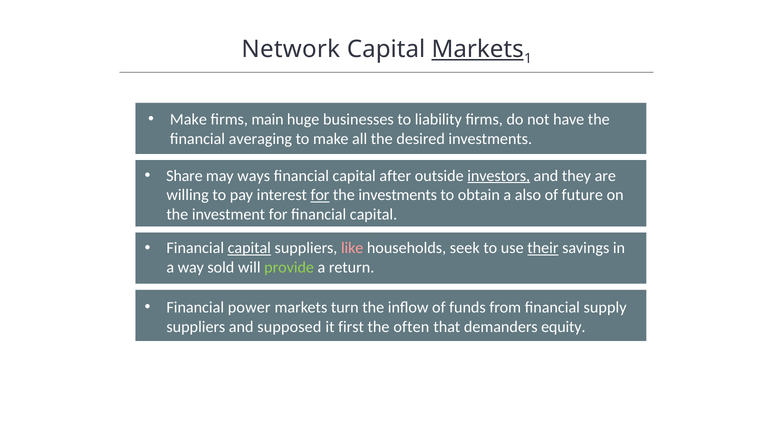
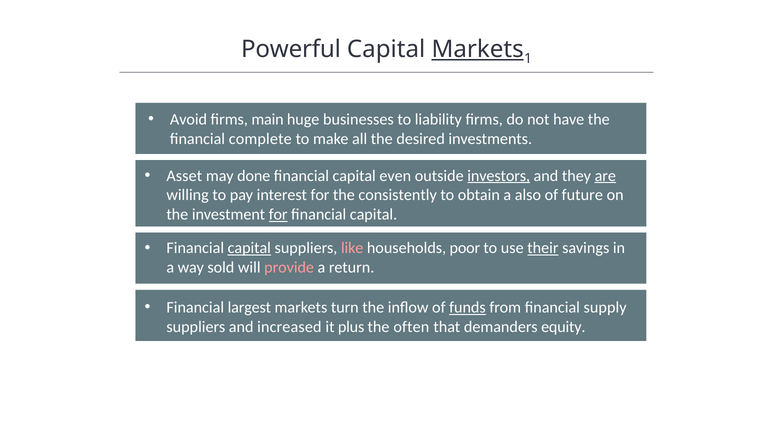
Network: Network -> Powerful
Make at (188, 119): Make -> Avoid
averaging: averaging -> complete
Share: Share -> Asset
ways: ways -> done
after: after -> even
are underline: none -> present
for at (320, 195) underline: present -> none
the investments: investments -> consistently
for at (278, 214) underline: none -> present
seek: seek -> poor
provide colour: light green -> pink
power: power -> largest
funds underline: none -> present
supposed: supposed -> increased
first: first -> plus
